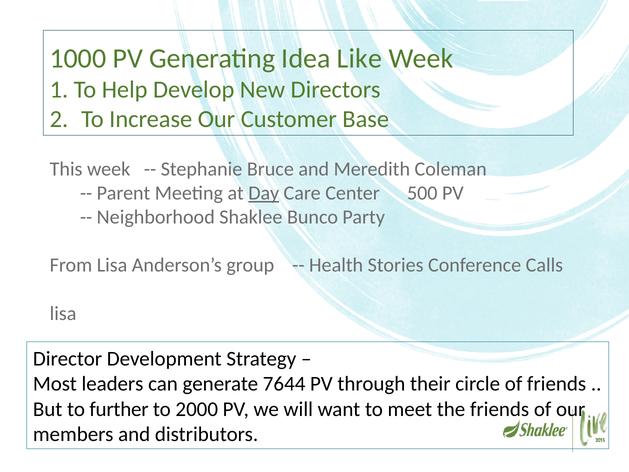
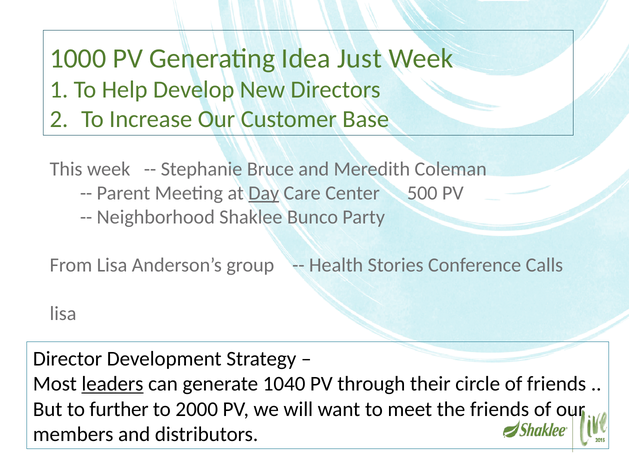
Like: Like -> Just
leaders underline: none -> present
7644: 7644 -> 1040
